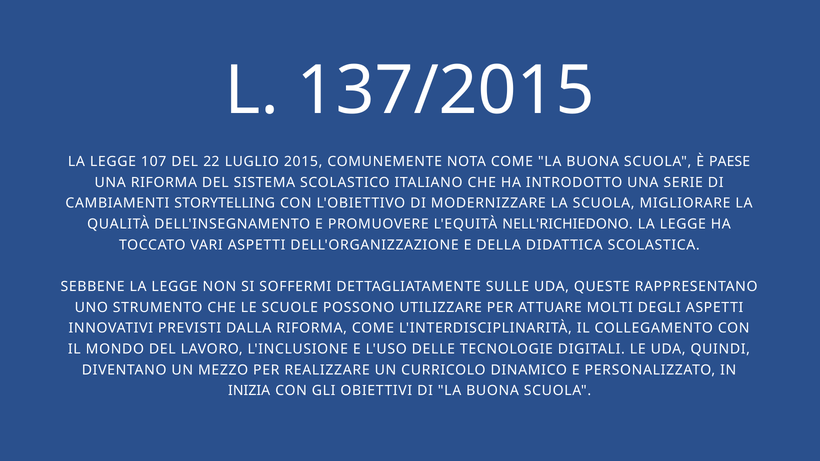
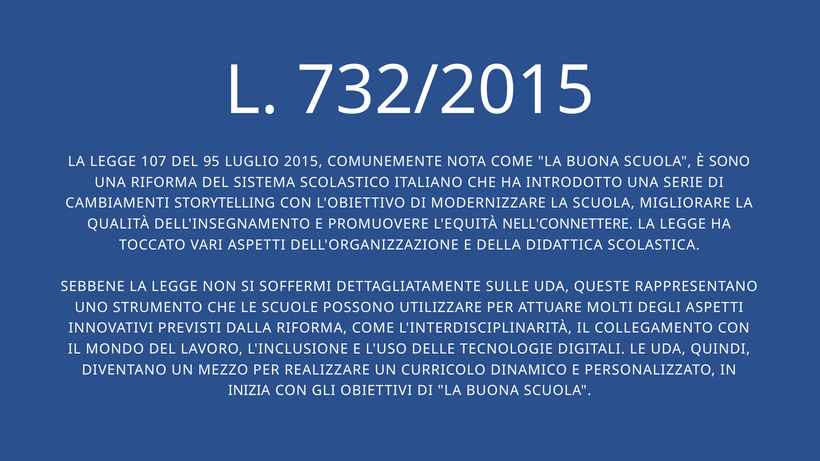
137/2015: 137/2015 -> 732/2015
22: 22 -> 95
PAESE: PAESE -> SONO
NELL'RICHIEDONO: NELL'RICHIEDONO -> NELL'CONNETTERE
